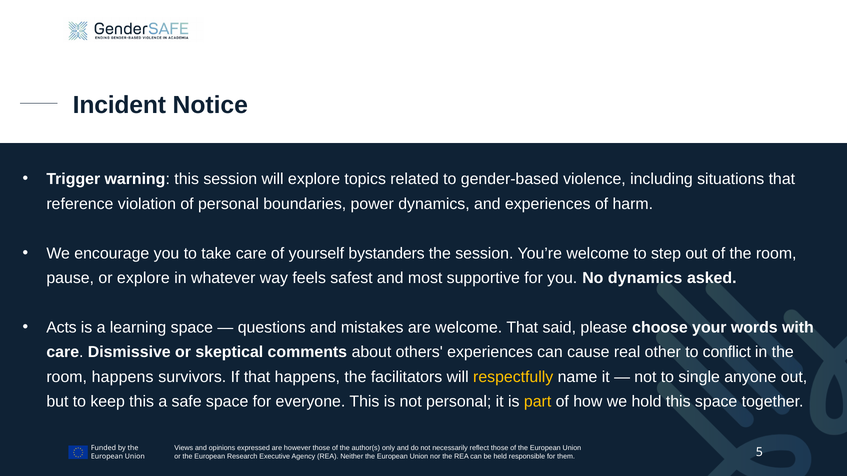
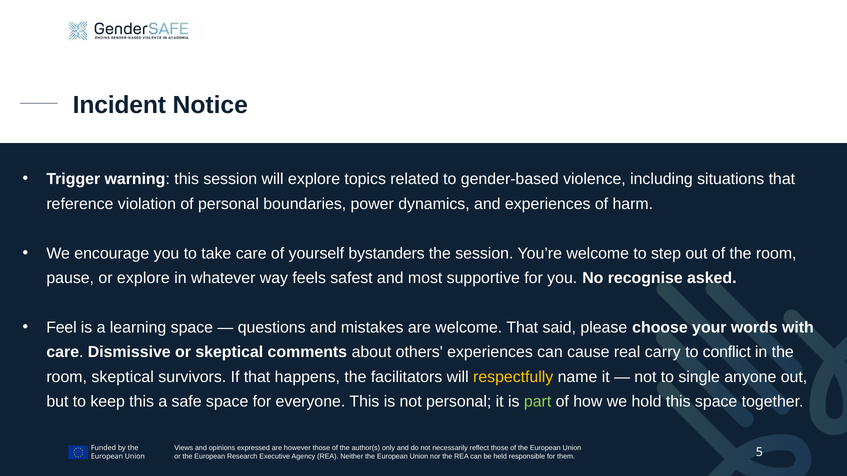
No dynamics: dynamics -> recognise
Acts: Acts -> Feel
other: other -> carry
room happens: happens -> skeptical
part colour: yellow -> light green
